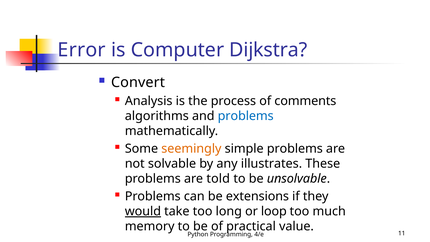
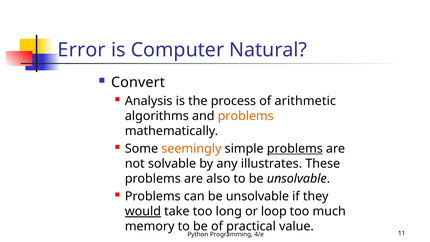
Dijkstra: Dijkstra -> Natural
comments: comments -> arithmetic
problems at (246, 116) colour: blue -> orange
problems at (295, 149) underline: none -> present
told: told -> also
can be extensions: extensions -> unsolvable
